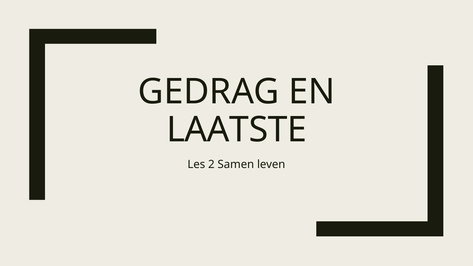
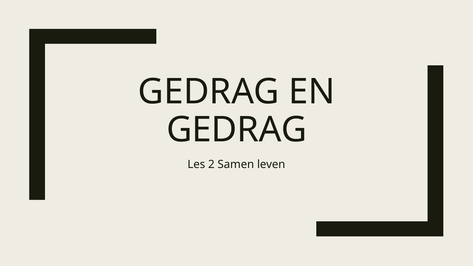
LAATSTE at (237, 130): LAATSTE -> GEDRAG
